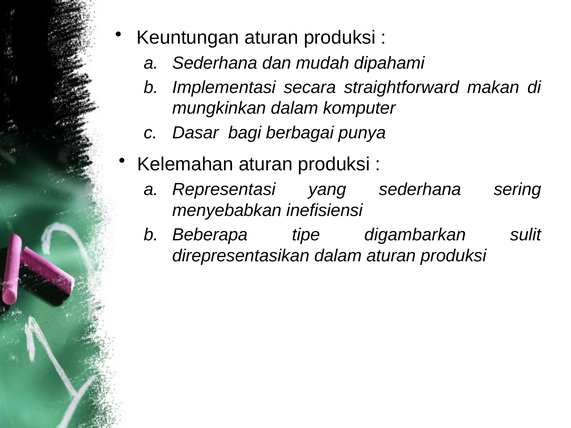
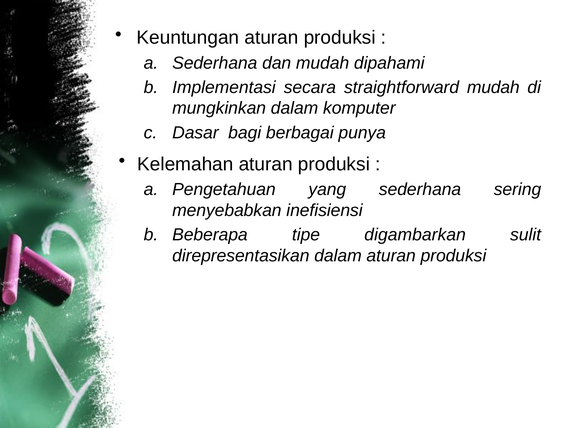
straightforward makan: makan -> mudah
Representasi: Representasi -> Pengetahuan
